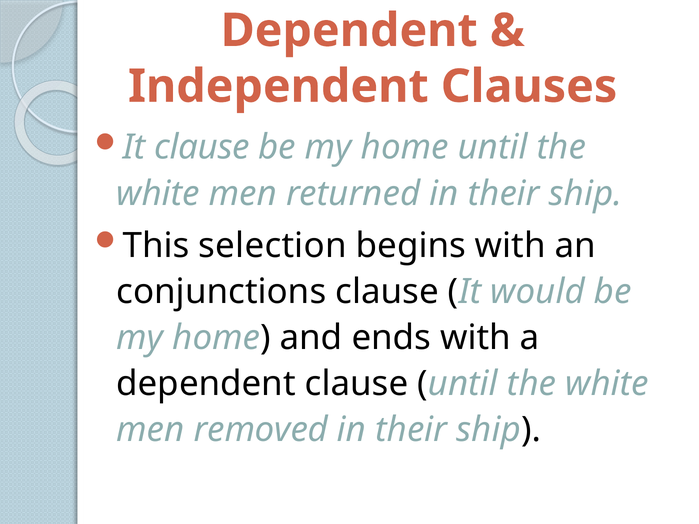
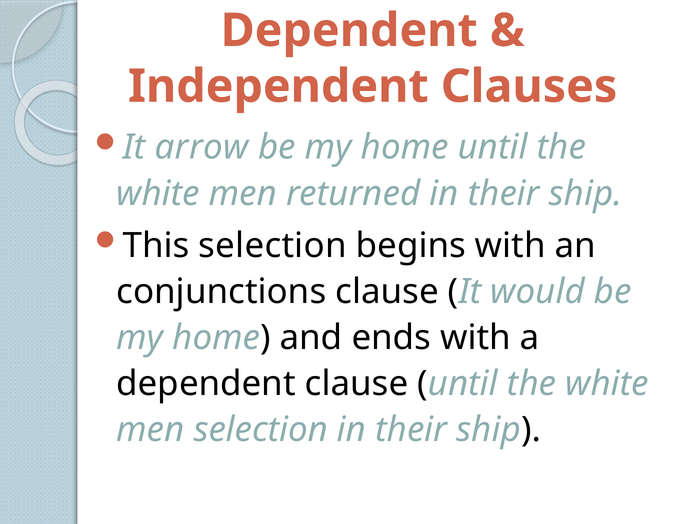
It clause: clause -> arrow
men removed: removed -> selection
